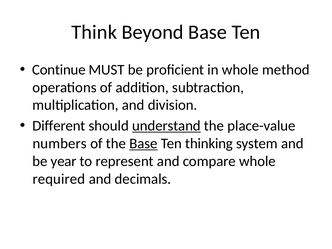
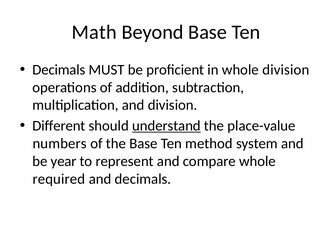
Think: Think -> Math
Continue at (59, 70): Continue -> Decimals
whole method: method -> division
Base at (143, 144) underline: present -> none
thinking: thinking -> method
